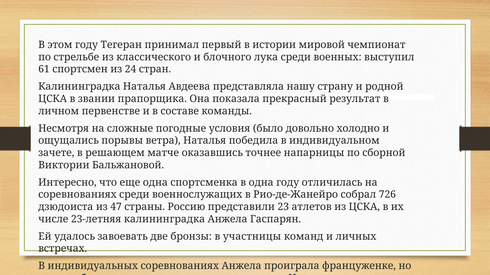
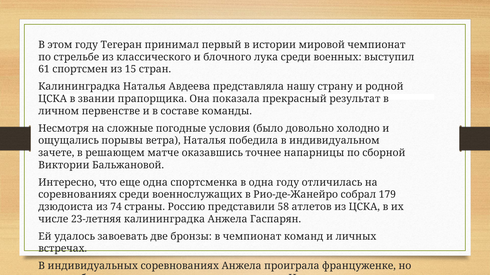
24: 24 -> 15
726: 726 -> 179
47: 47 -> 74
23: 23 -> 58
в участницы: участницы -> чемпионат
